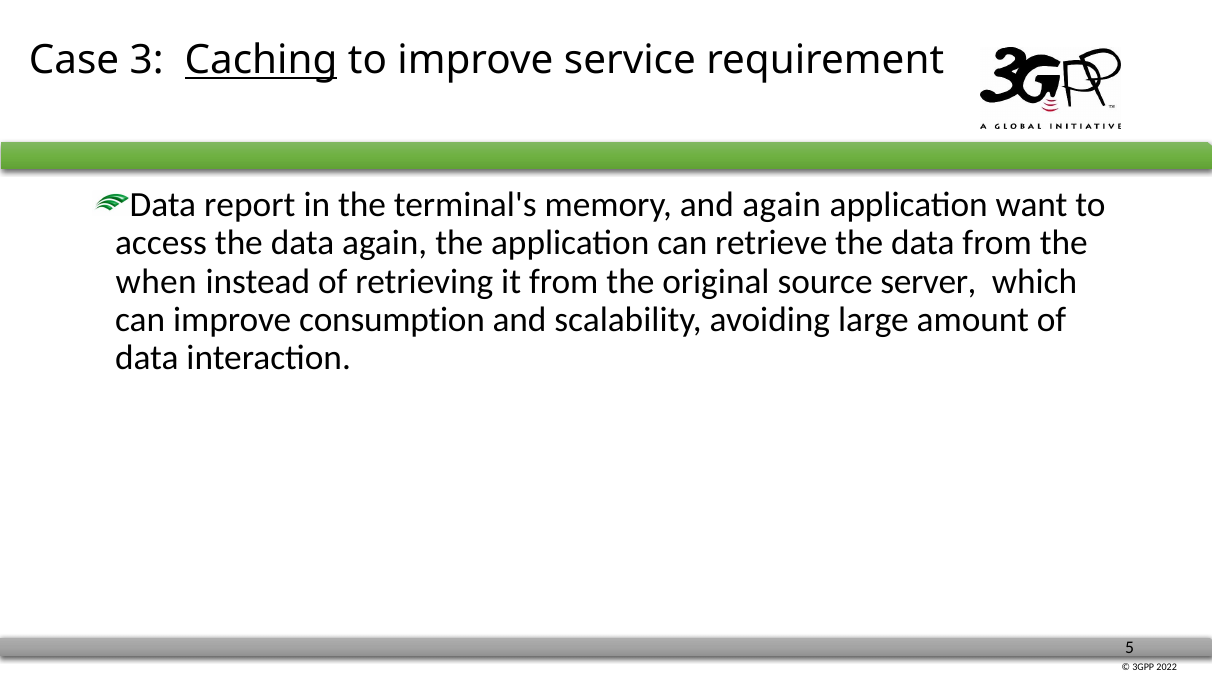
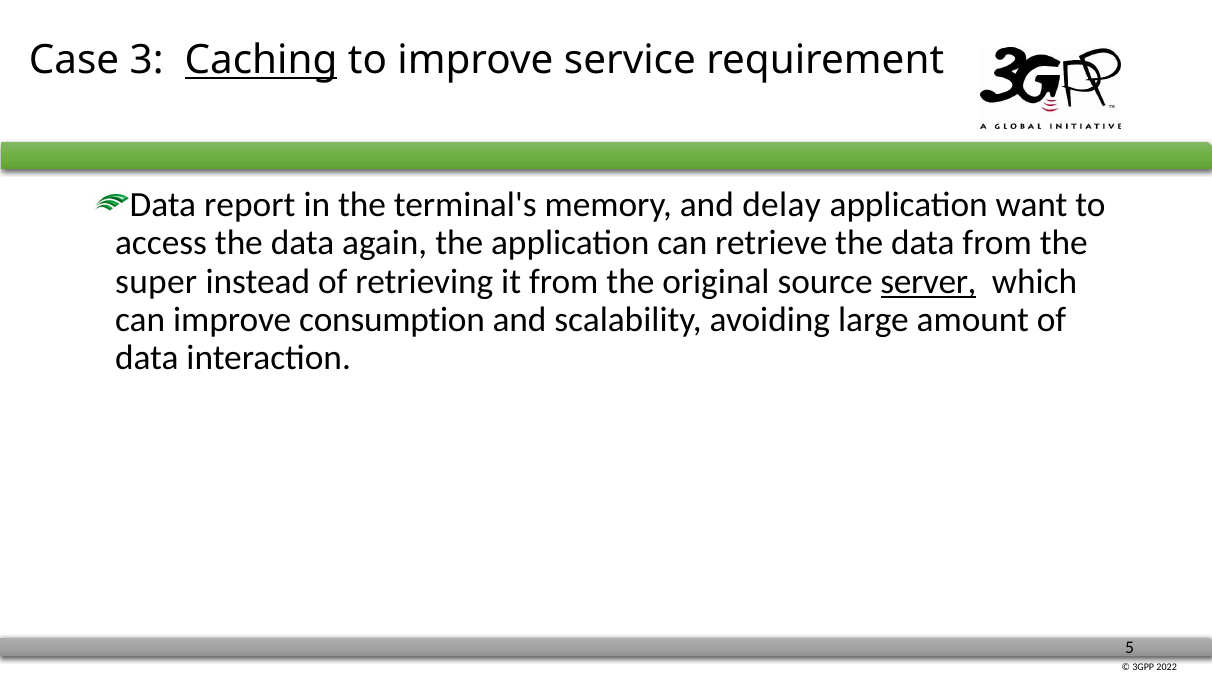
and again: again -> delay
when: when -> super
server underline: none -> present
